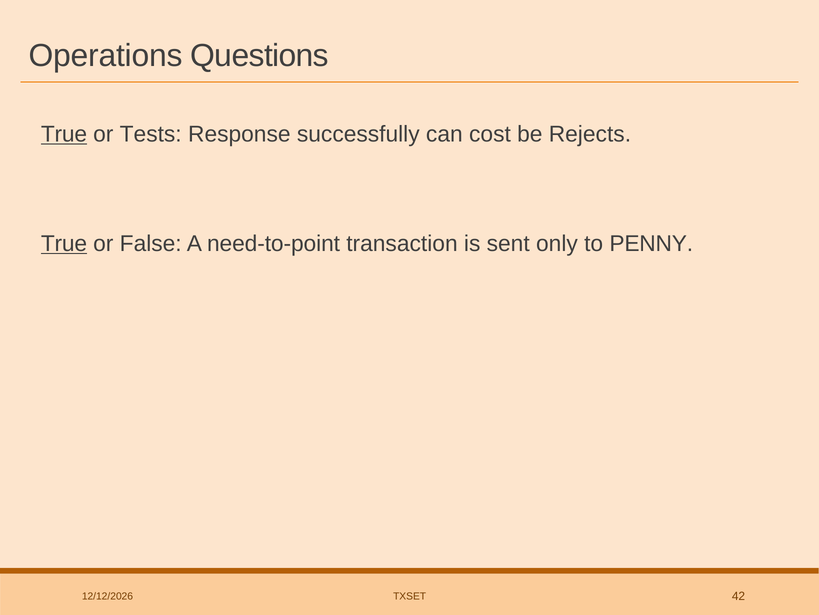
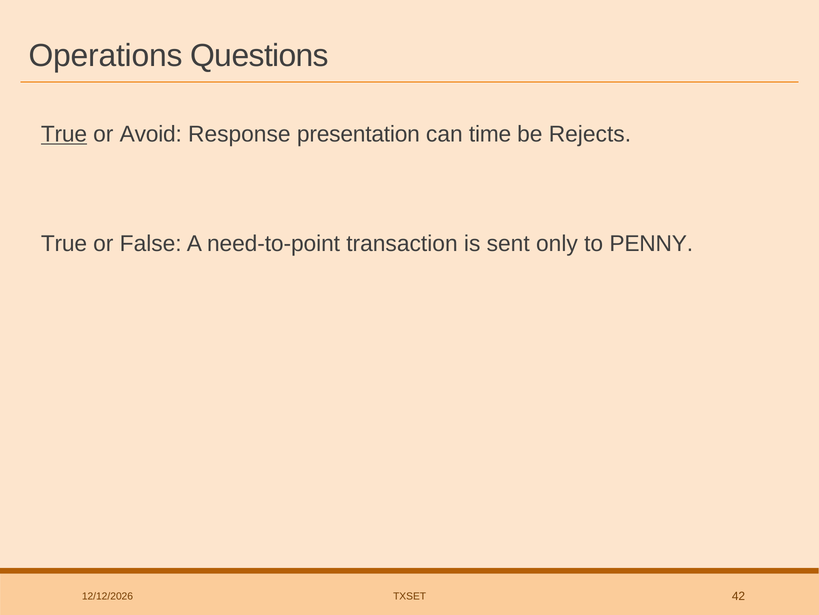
Tests: Tests -> Avoid
successfully: successfully -> presentation
cost: cost -> time
True at (64, 243) underline: present -> none
